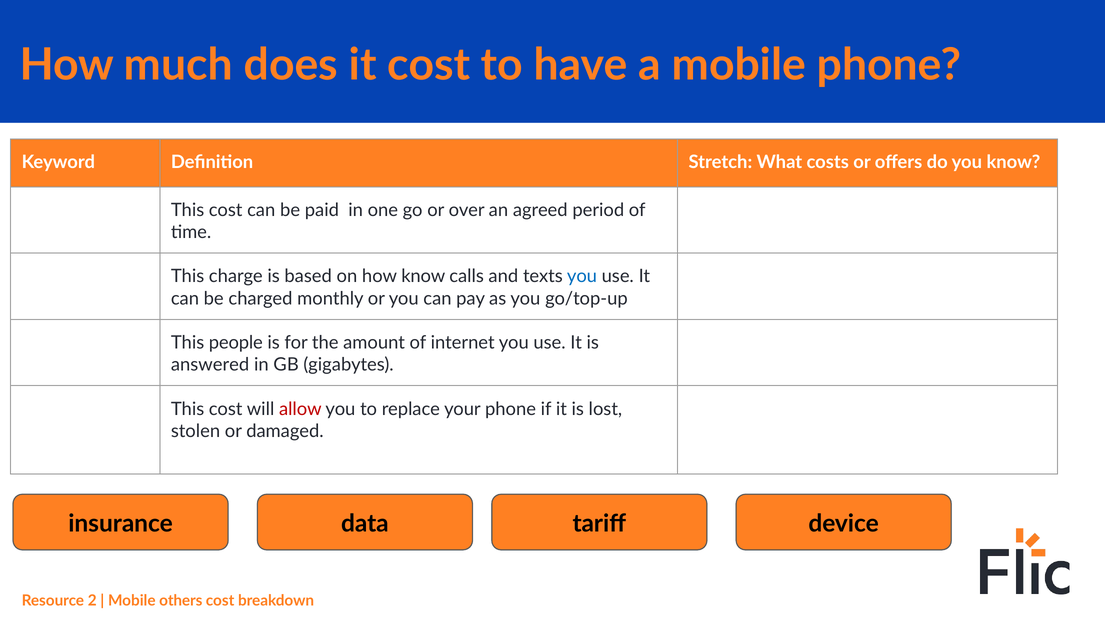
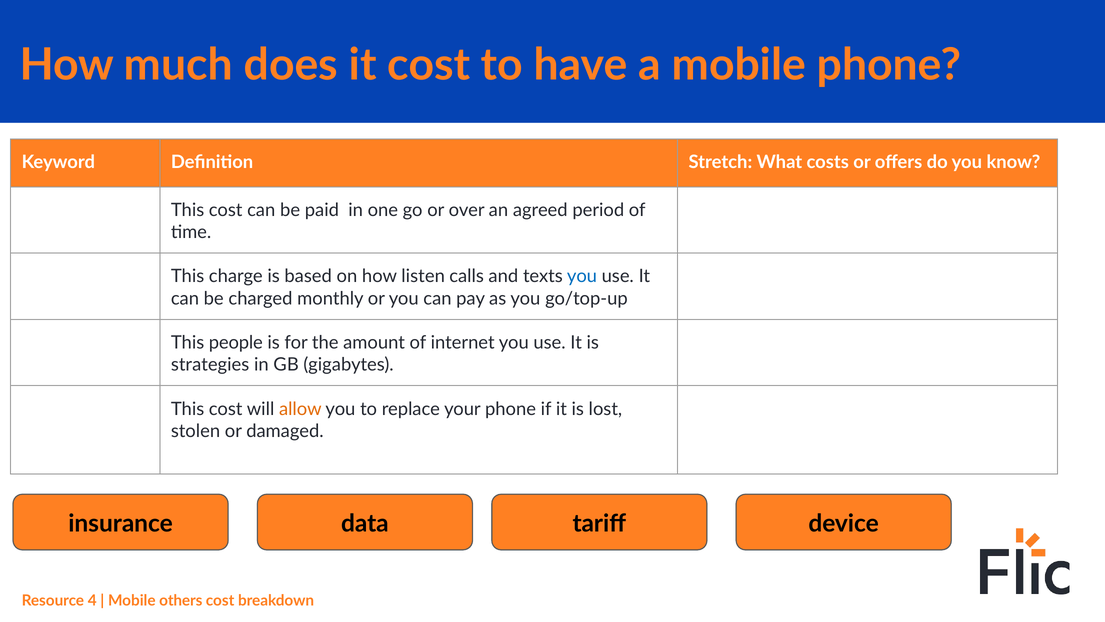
how know: know -> listen
answered: answered -> strategies
allow colour: red -> orange
2: 2 -> 4
